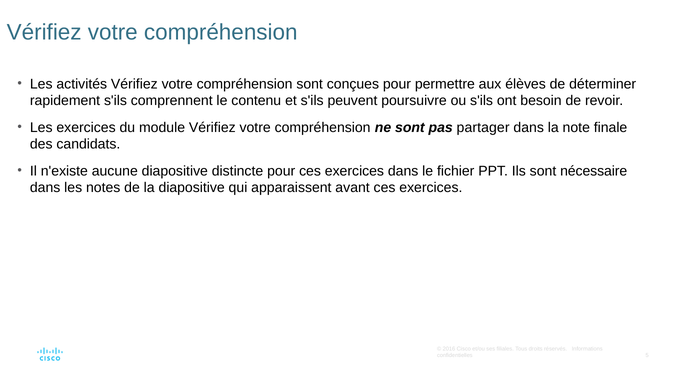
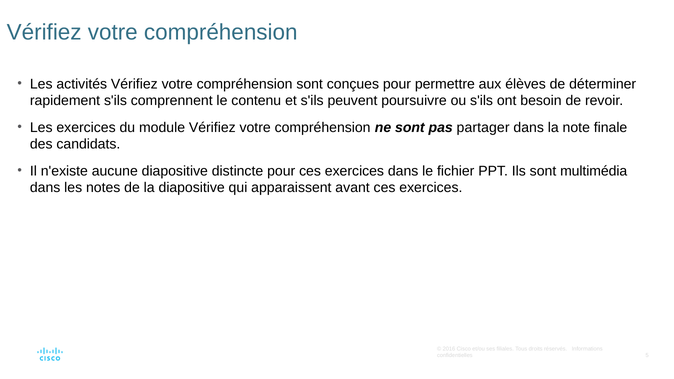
nécessaire: nécessaire -> multimédia
